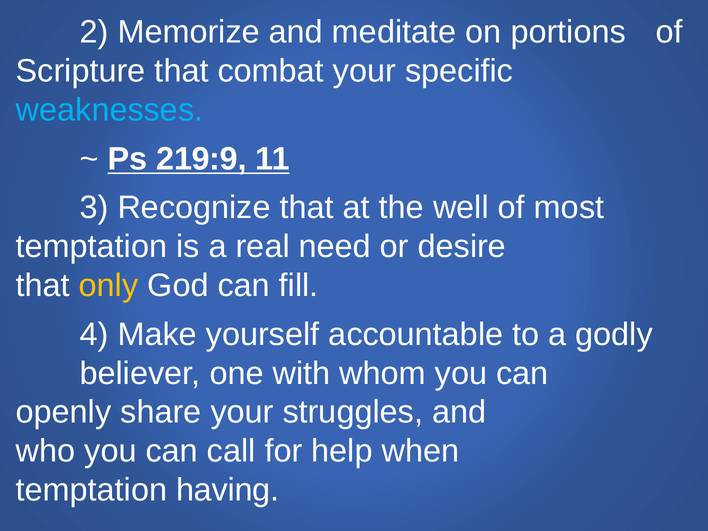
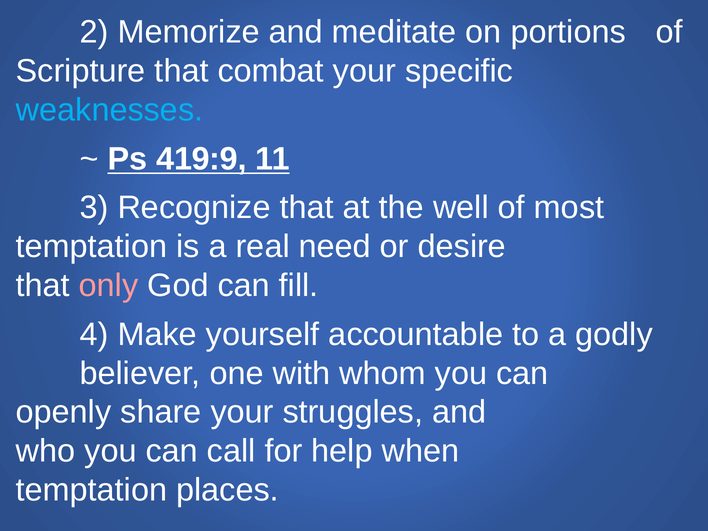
219:9: 219:9 -> 419:9
only colour: yellow -> pink
having: having -> places
